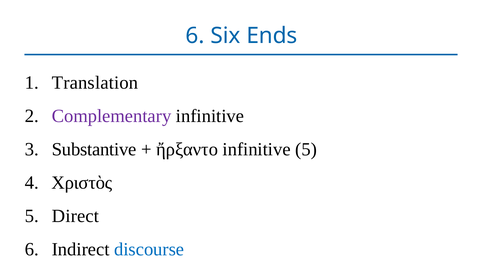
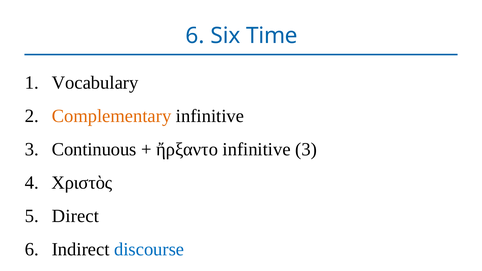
Ends: Ends -> Time
Translation: Translation -> Vocabulary
Complementary colour: purple -> orange
Substantive: Substantive -> Continuous
5 at (306, 149): 5 -> 3
